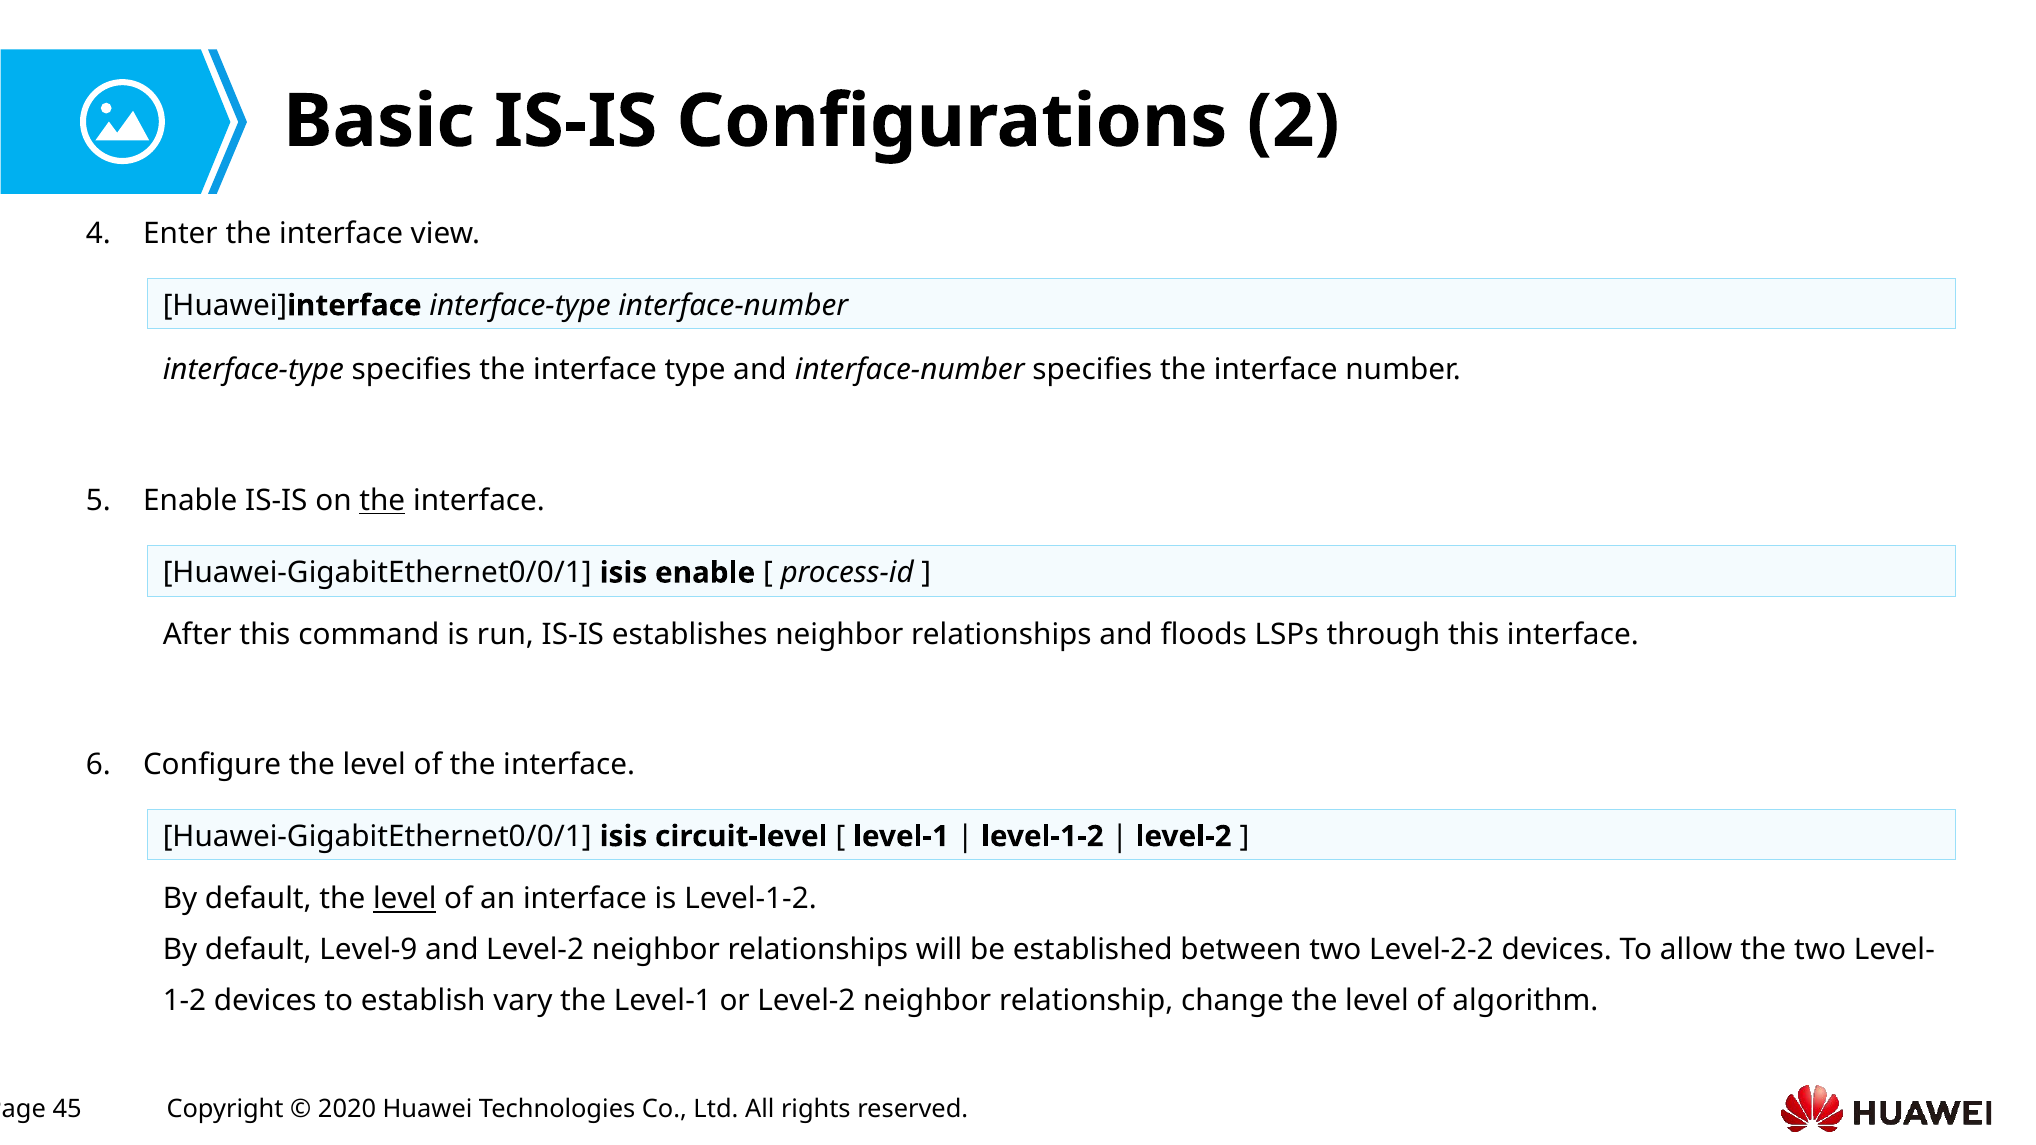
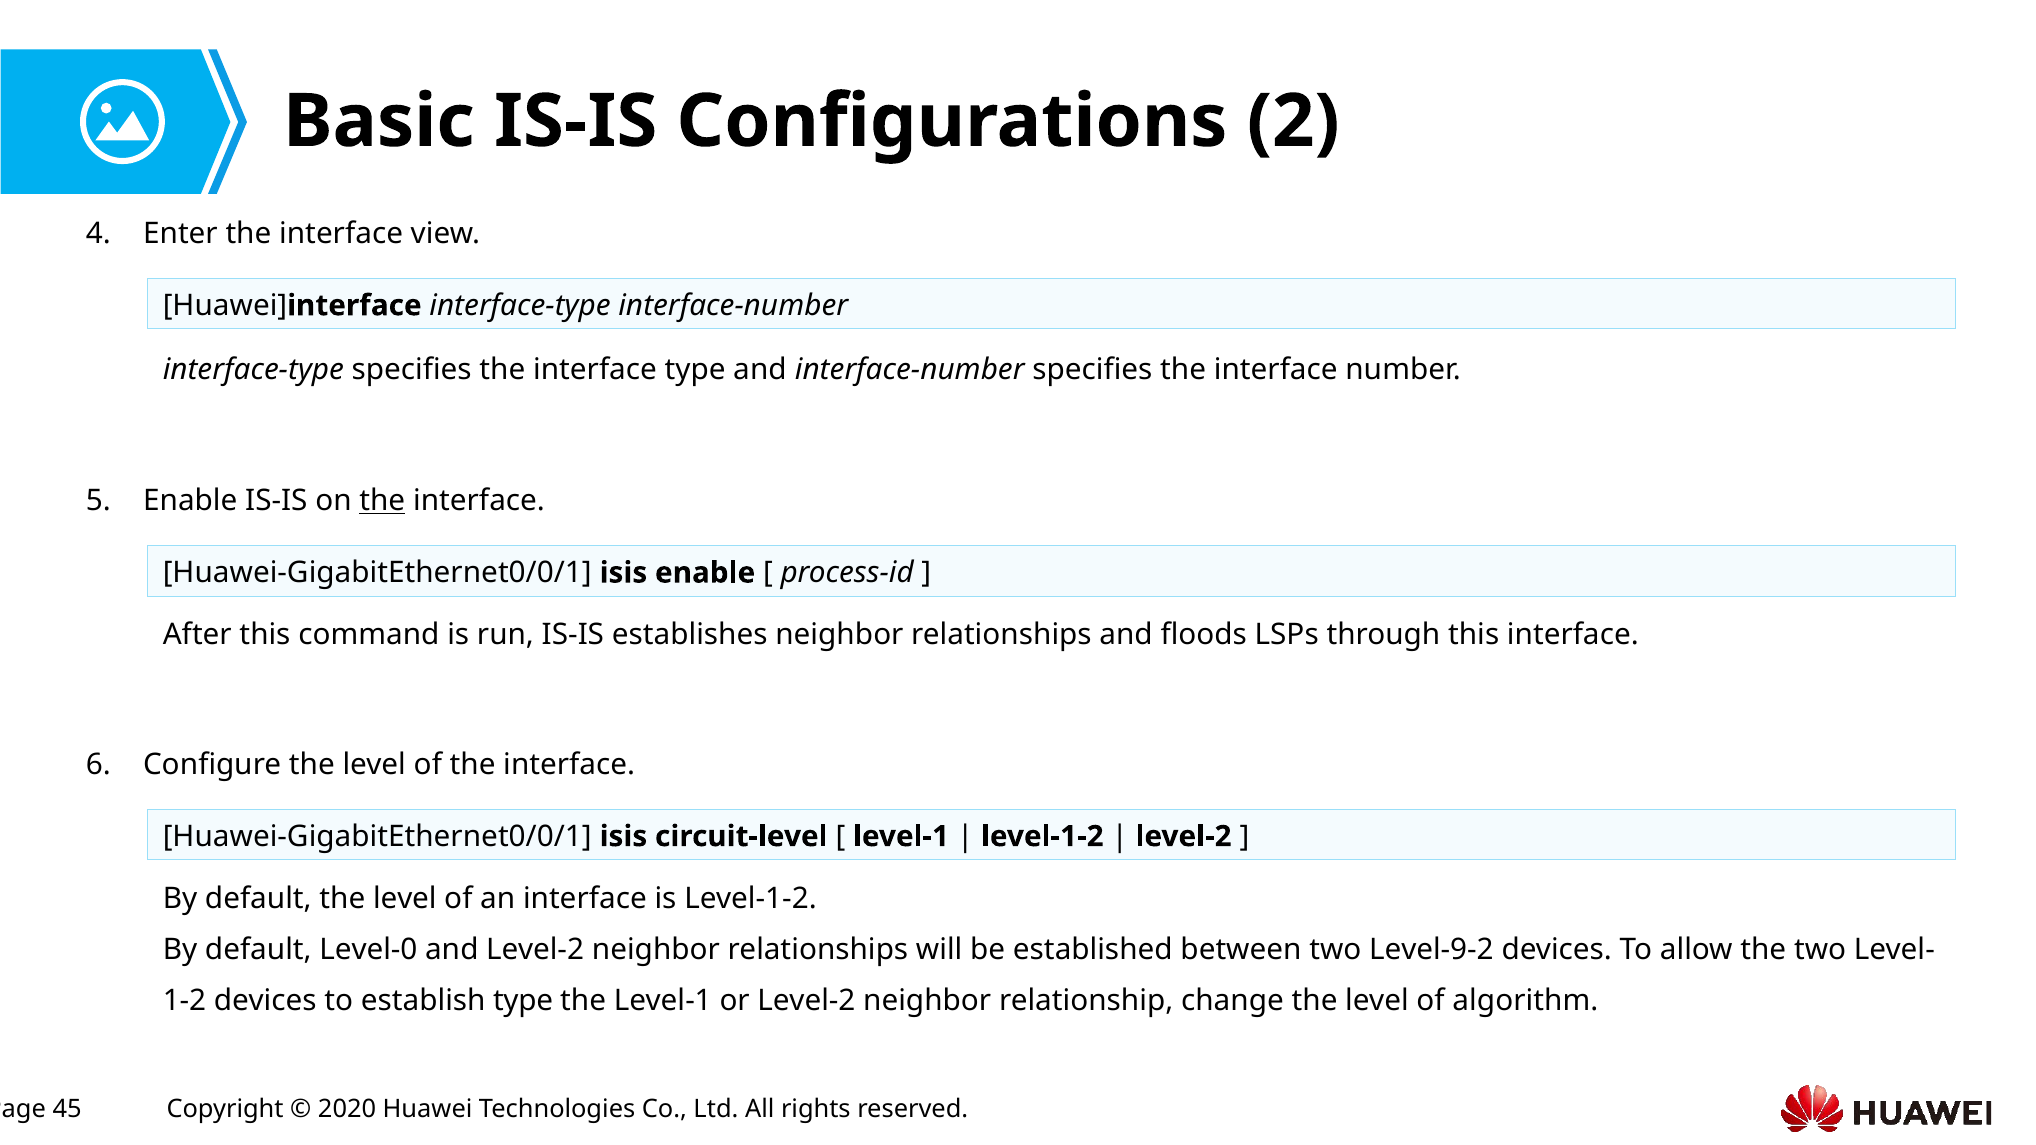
level at (405, 899) underline: present -> none
Level-9: Level-9 -> Level-0
Level-2-2: Level-2-2 -> Level-9-2
establish vary: vary -> type
